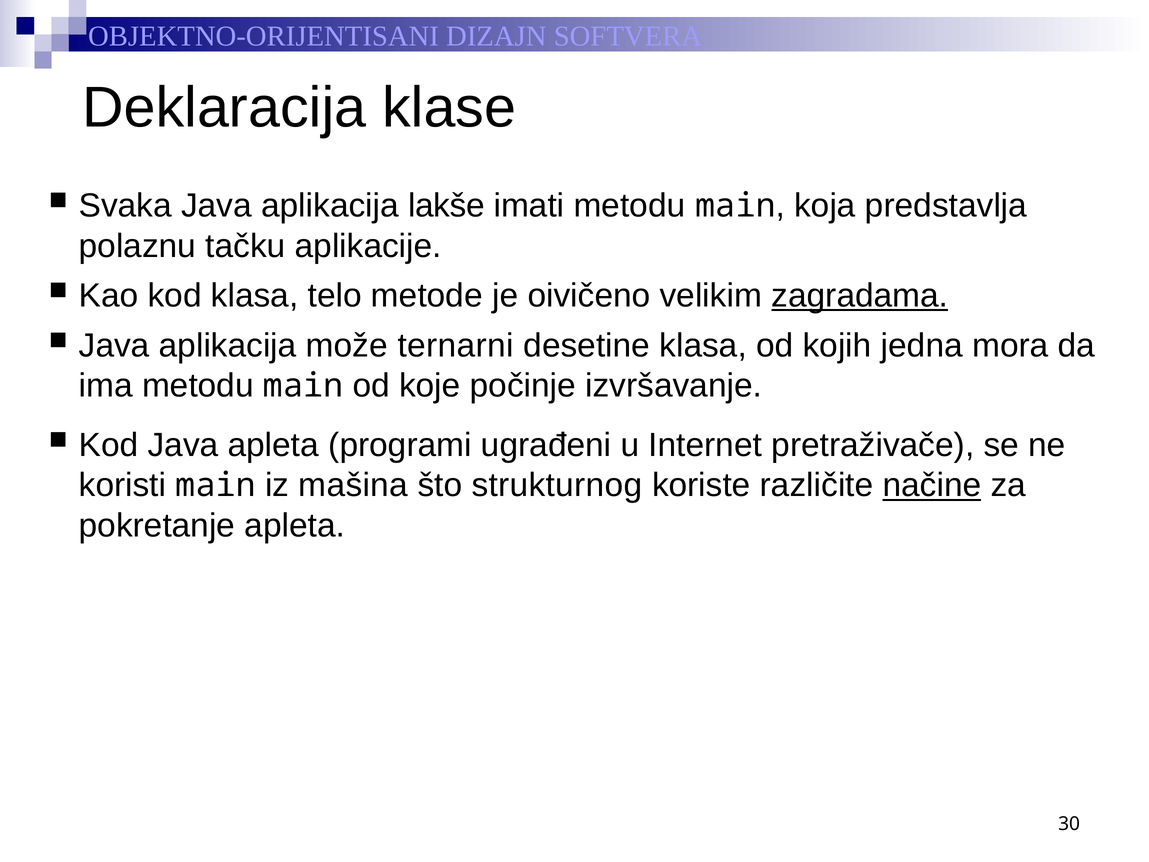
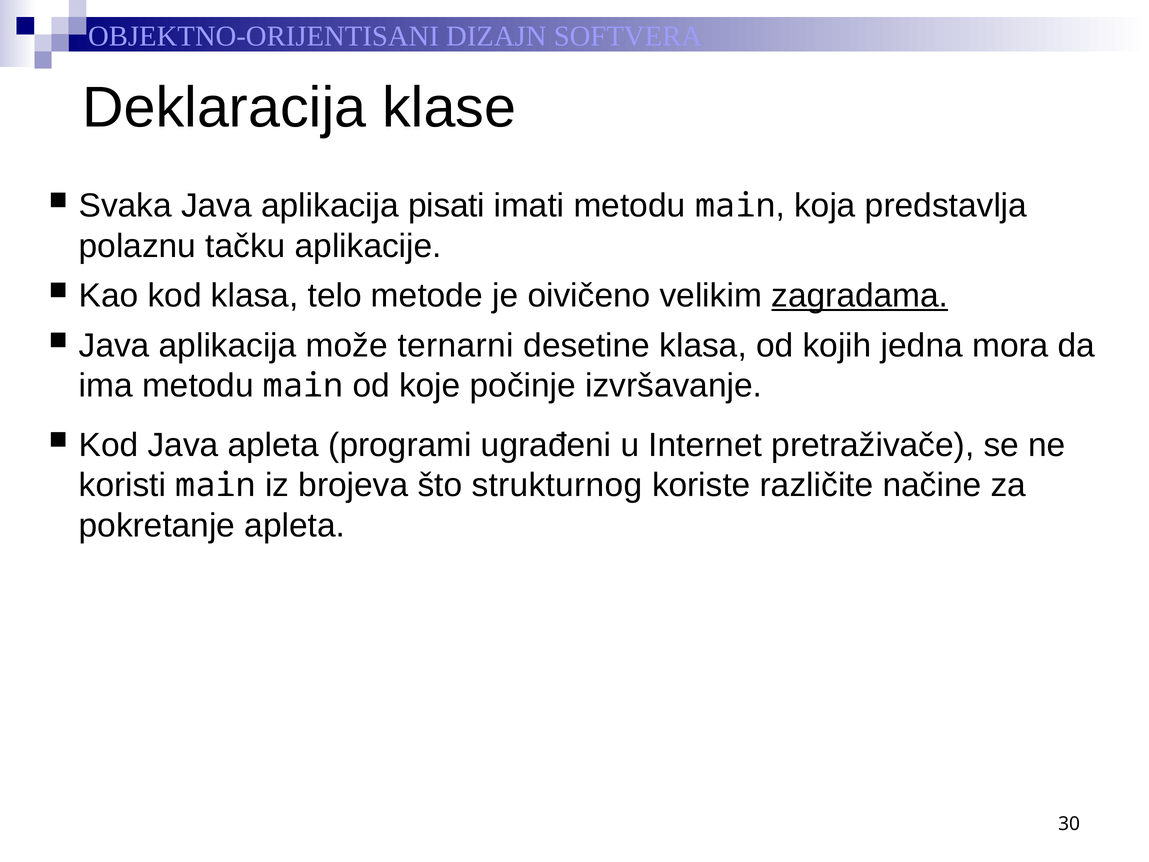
lakše: lakše -> pisati
mašina: mašina -> brojeva
načine underline: present -> none
